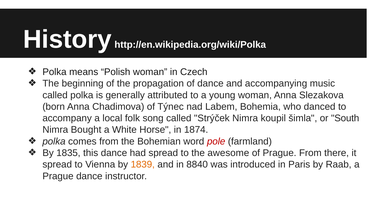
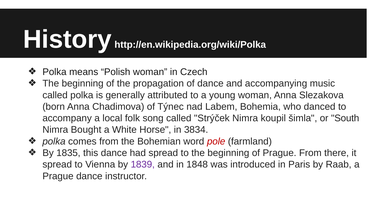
1874: 1874 -> 3834
to the awesome: awesome -> beginning
1839 colour: orange -> purple
8840: 8840 -> 1848
